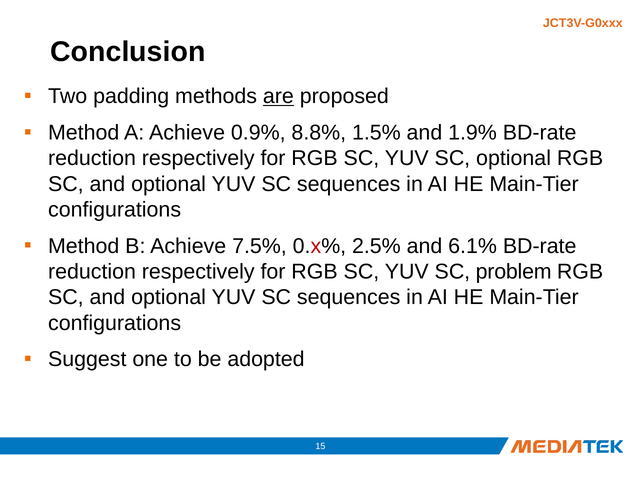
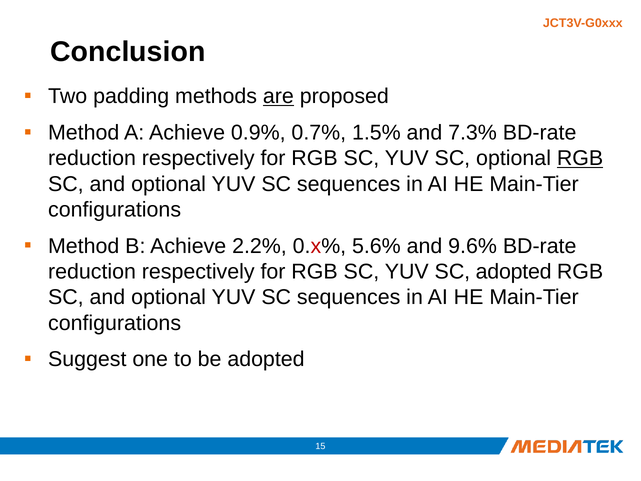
8.8%: 8.8% -> 0.7%
1.9%: 1.9% -> 7.3%
RGB at (580, 158) underline: none -> present
7.5%: 7.5% -> 2.2%
2.5%: 2.5% -> 5.6%
6.1%: 6.1% -> 9.6%
SC problem: problem -> adopted
